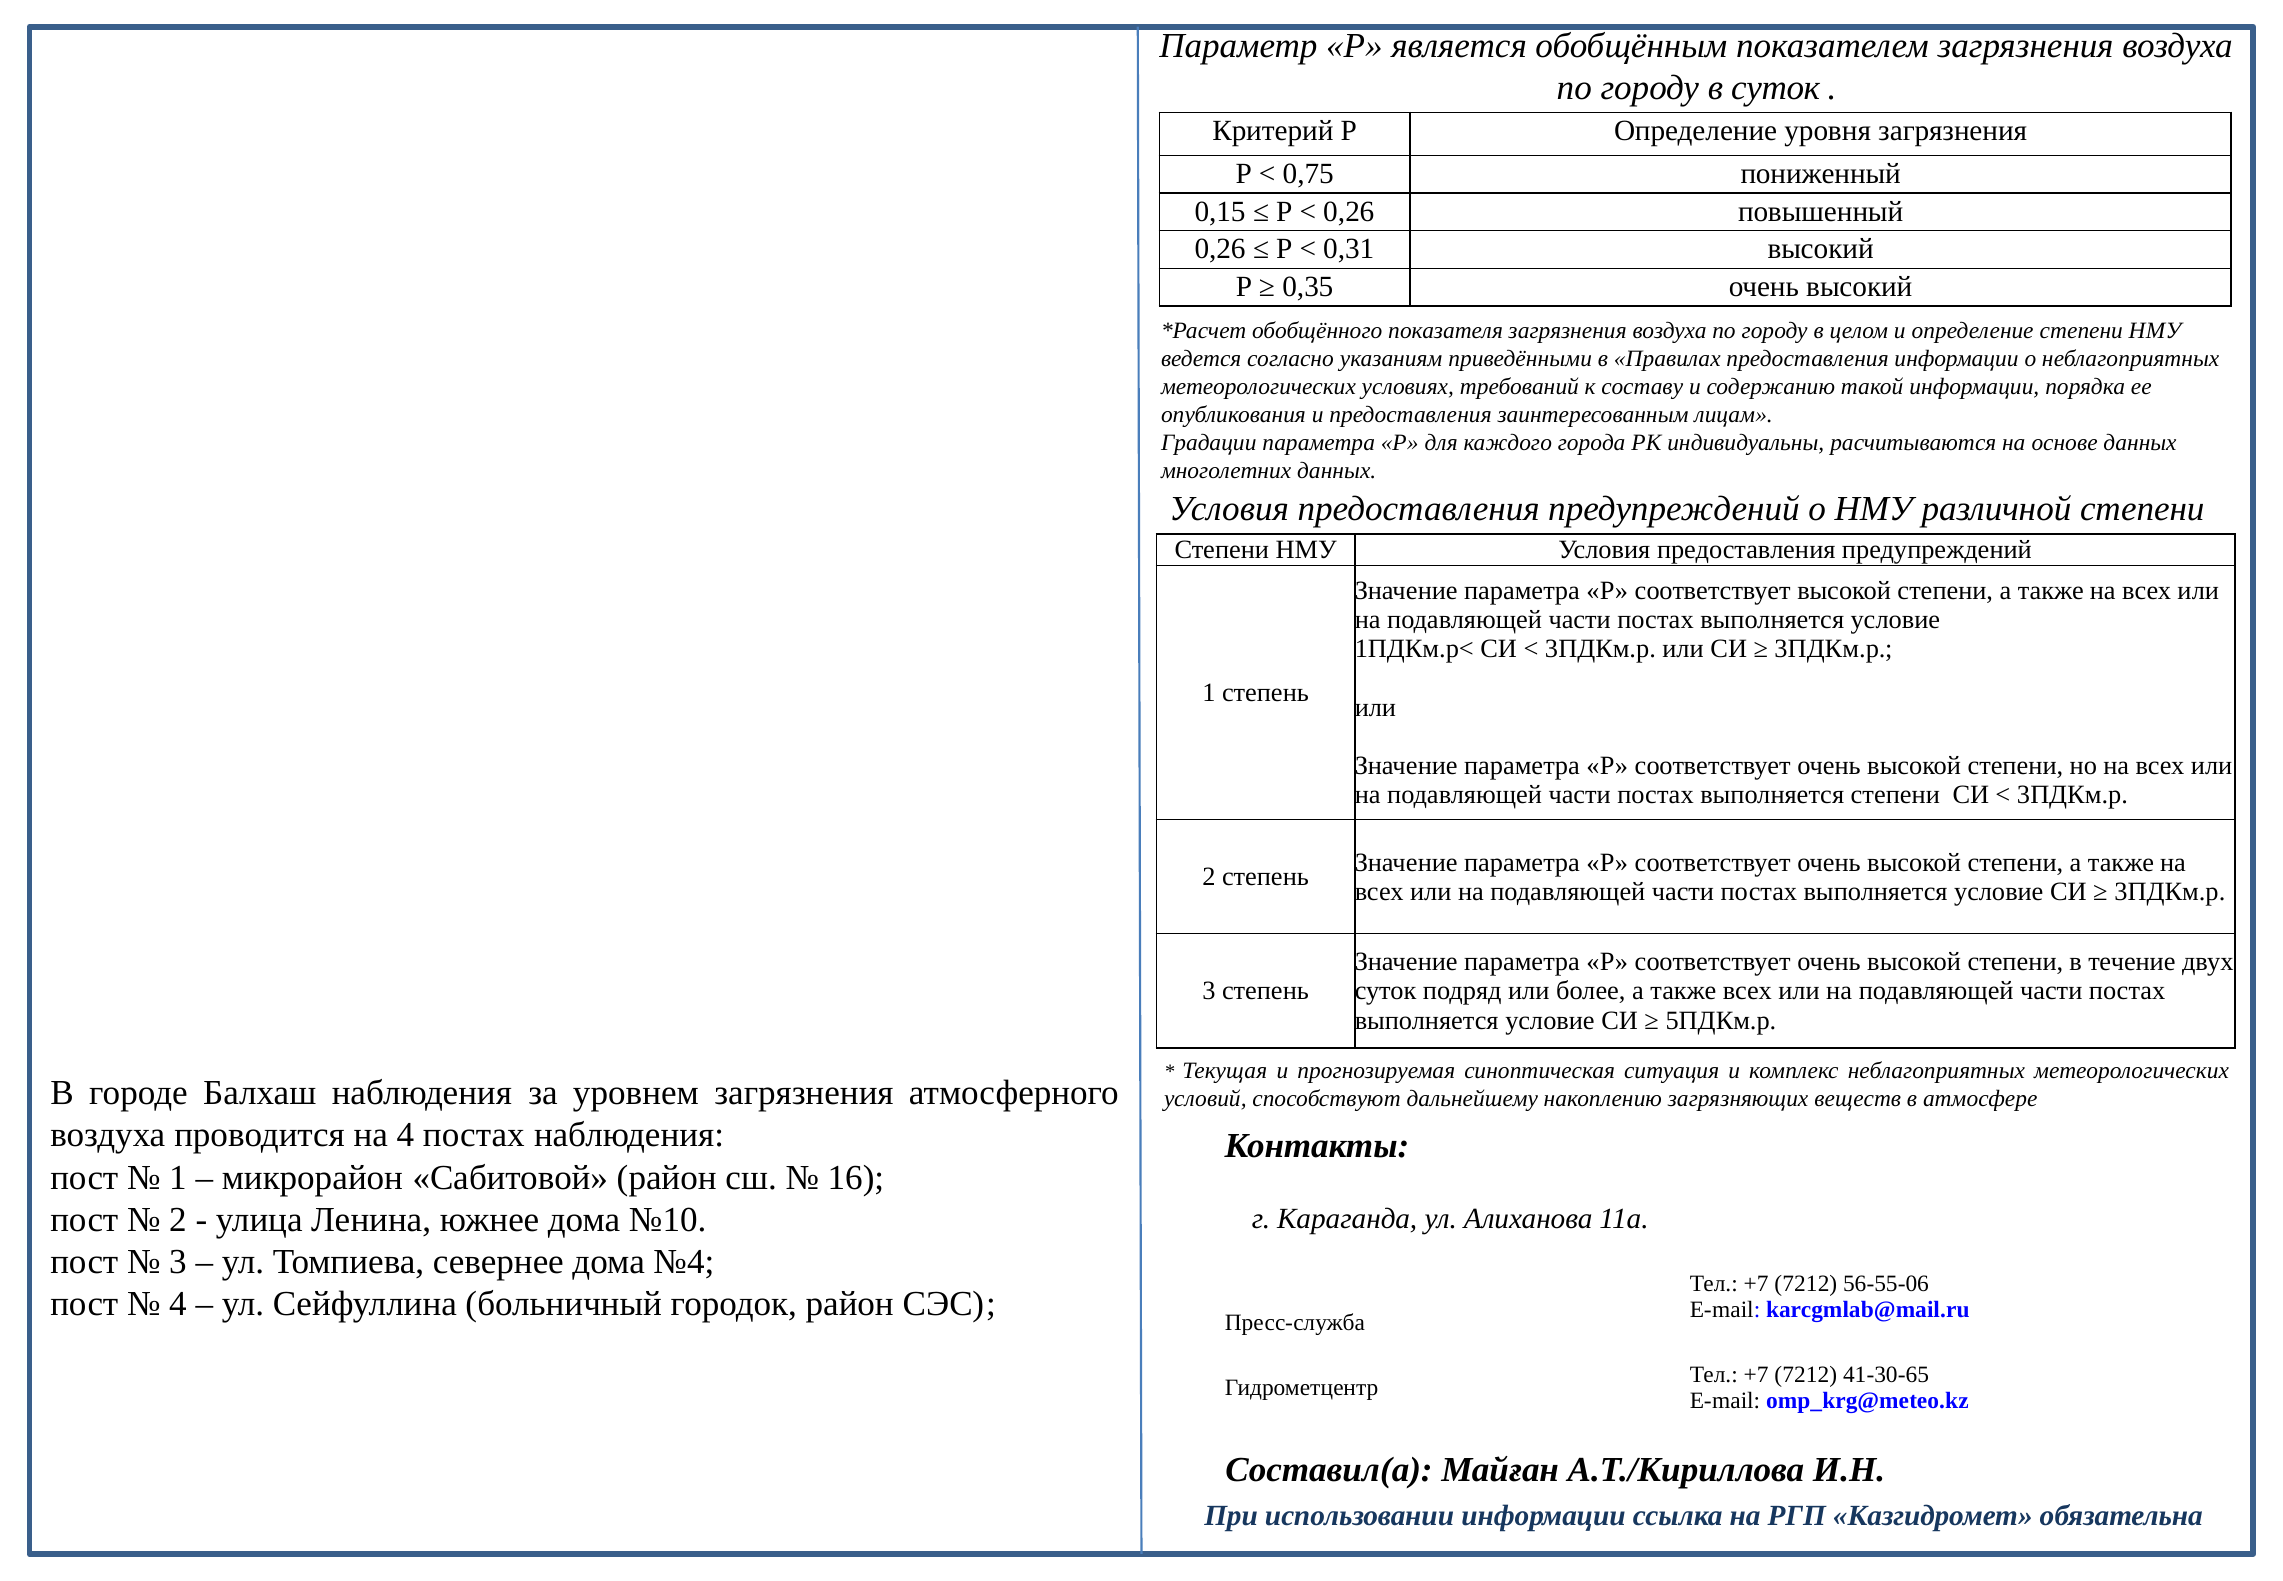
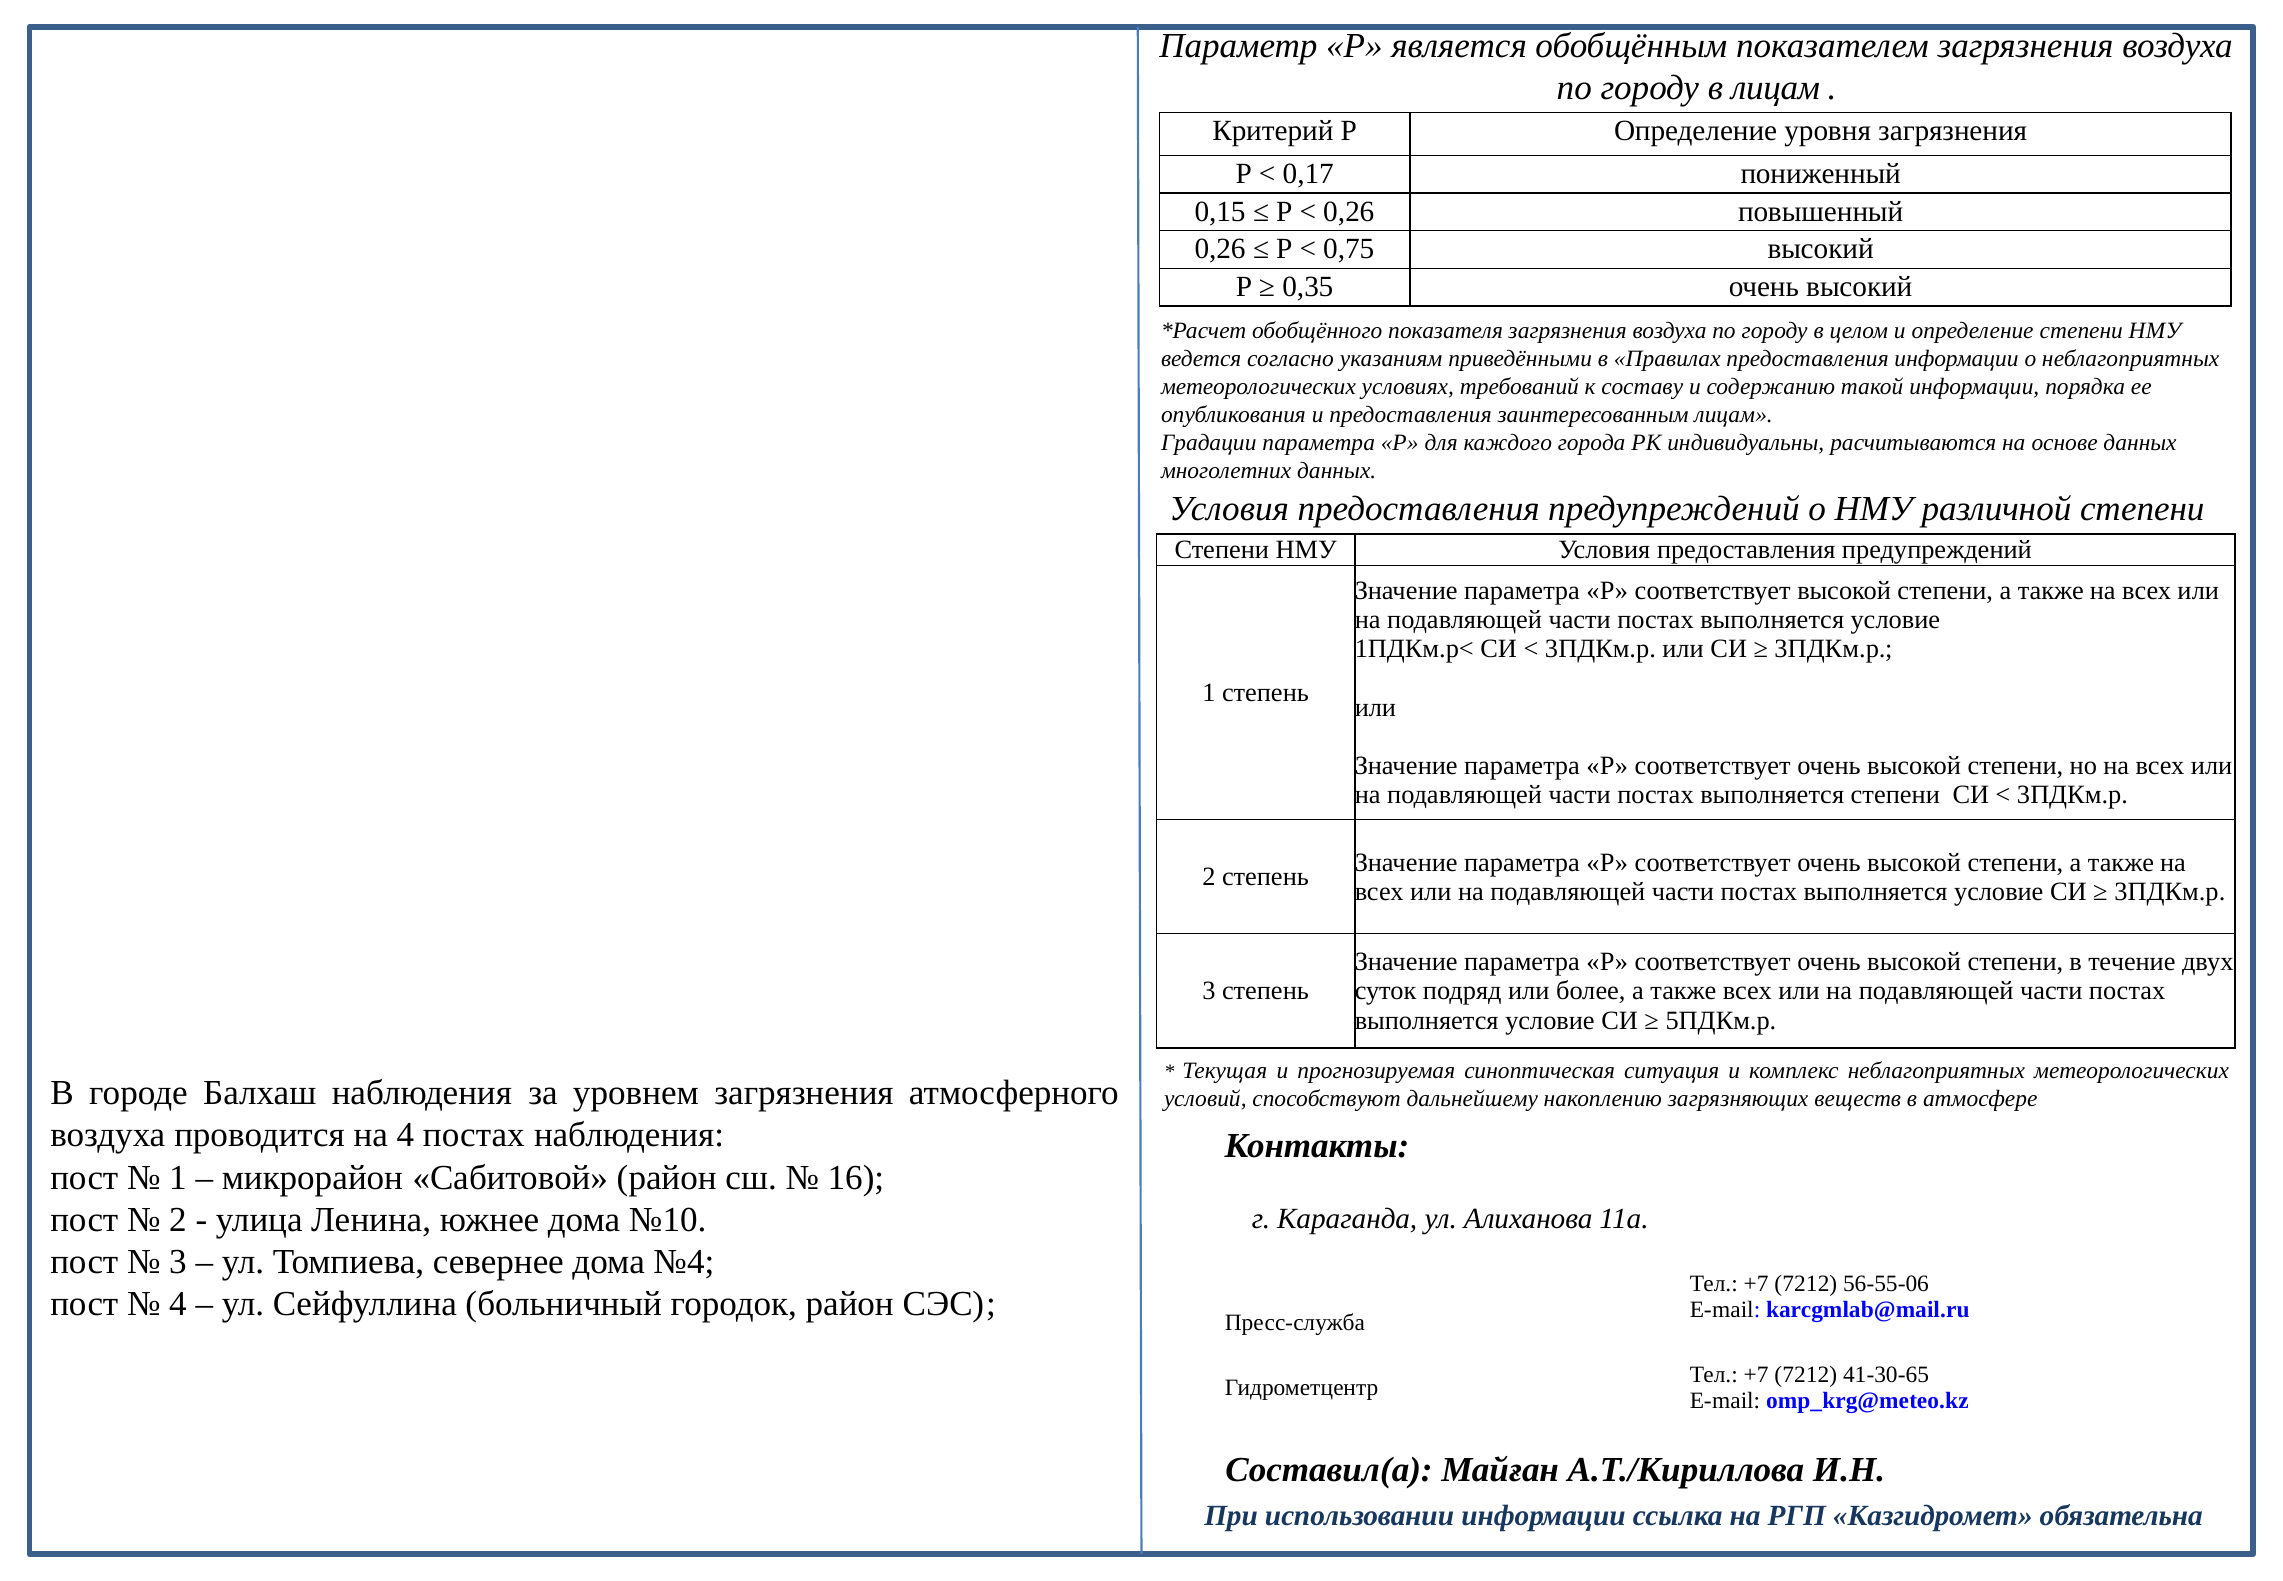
в суток: суток -> лицам
0,75: 0,75 -> 0,17
0,31: 0,31 -> 0,75
